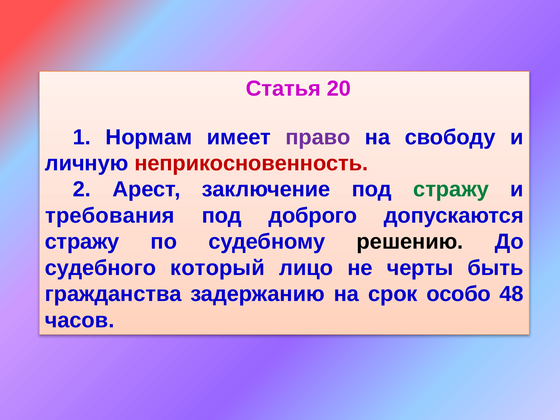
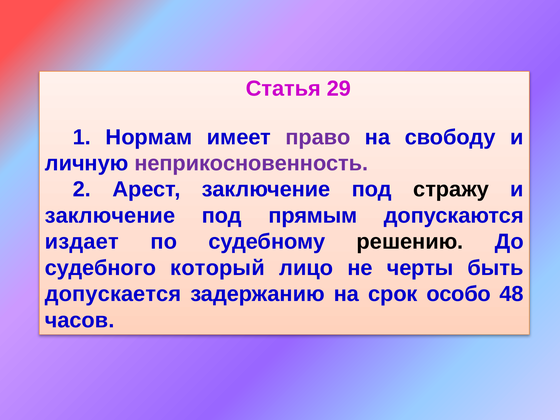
20: 20 -> 29
неприкосновенность colour: red -> purple
стражу at (451, 189) colour: green -> black
требования at (110, 216): требования -> заключение
доброго: доброго -> прямым
стражу at (82, 242): стражу -> издает
гражданства: гражданства -> допускается
